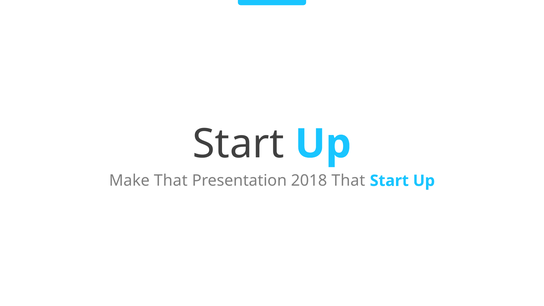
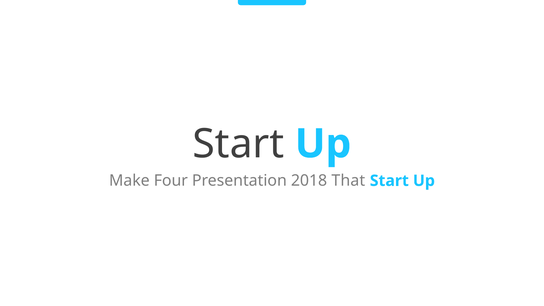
Make That: That -> Four
